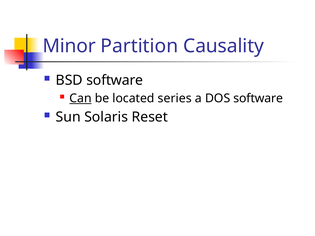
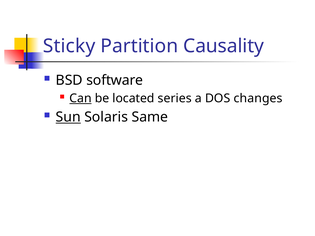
Minor: Minor -> Sticky
DOS software: software -> changes
Sun underline: none -> present
Reset: Reset -> Same
